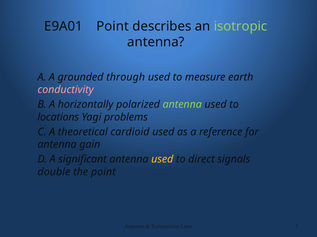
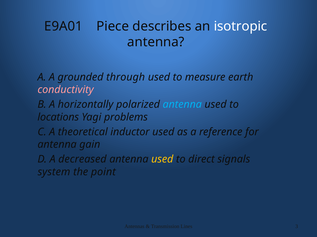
E9A01 Point: Point -> Piece
isotropic colour: light green -> white
antenna at (182, 105) colour: light green -> light blue
cardioid: cardioid -> inductor
significant: significant -> decreased
double: double -> system
